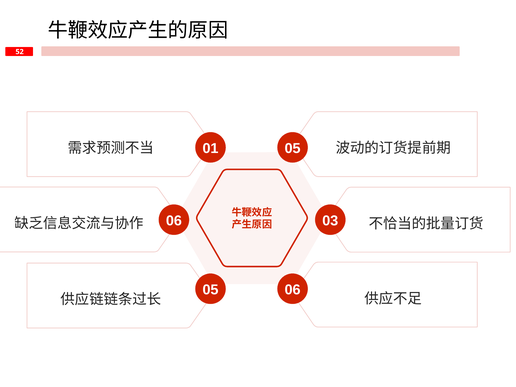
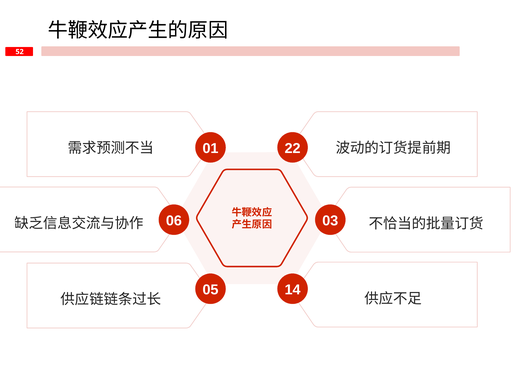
01 05: 05 -> 22
05 06: 06 -> 14
